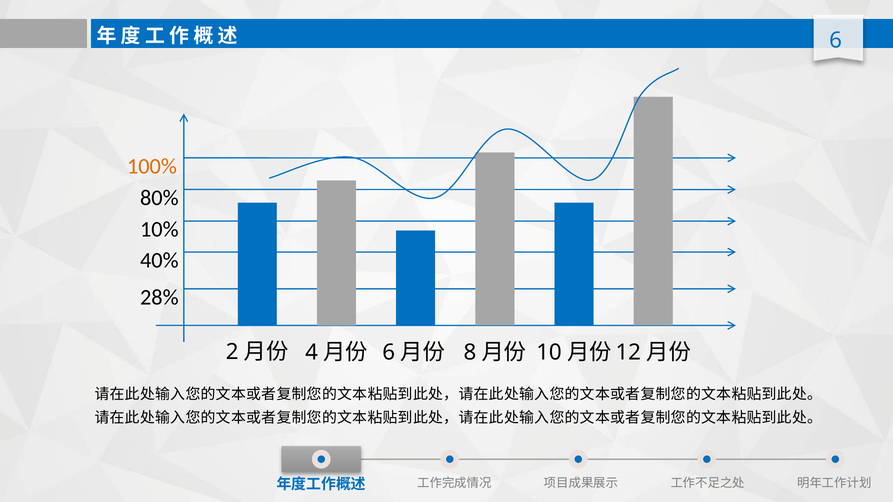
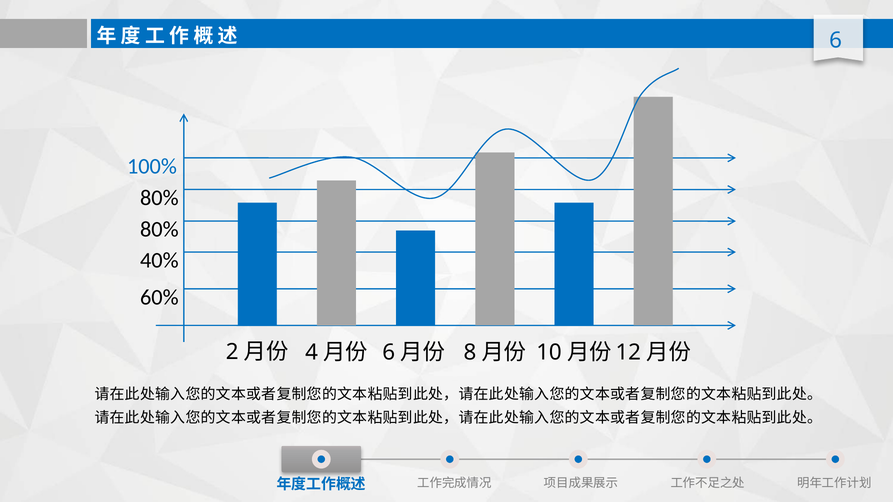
100% colour: orange -> blue
10% at (159, 230): 10% -> 80%
28%: 28% -> 60%
